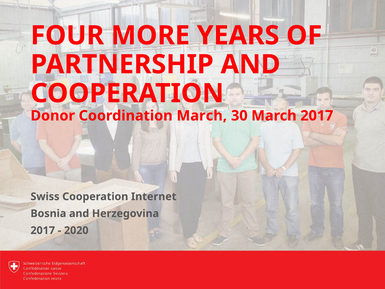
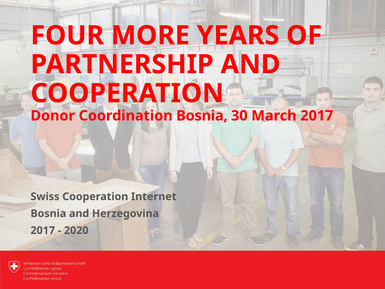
Coordination March: March -> Bosnia
